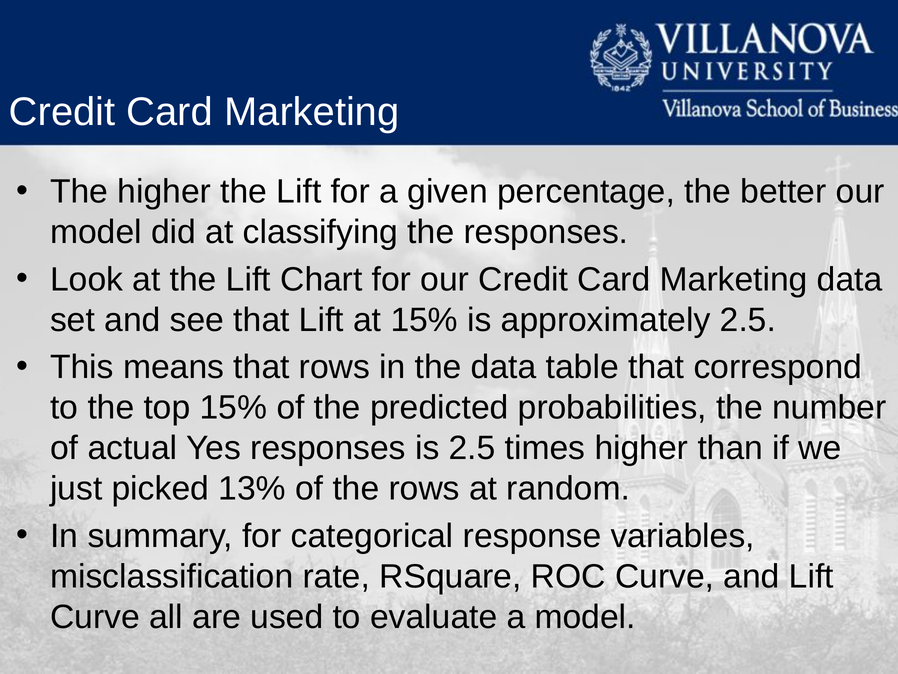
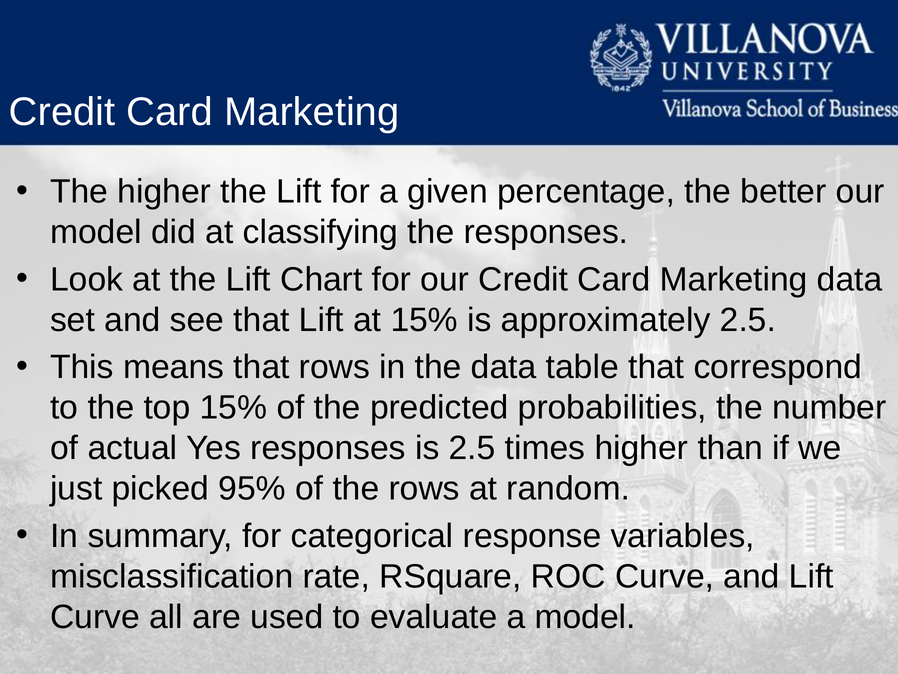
13%: 13% -> 95%
